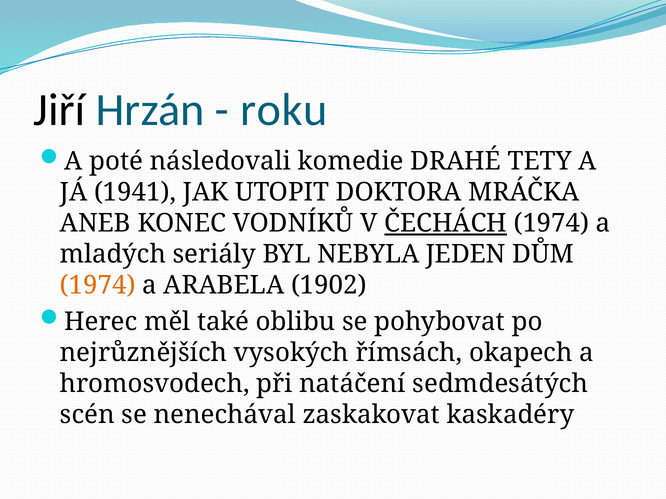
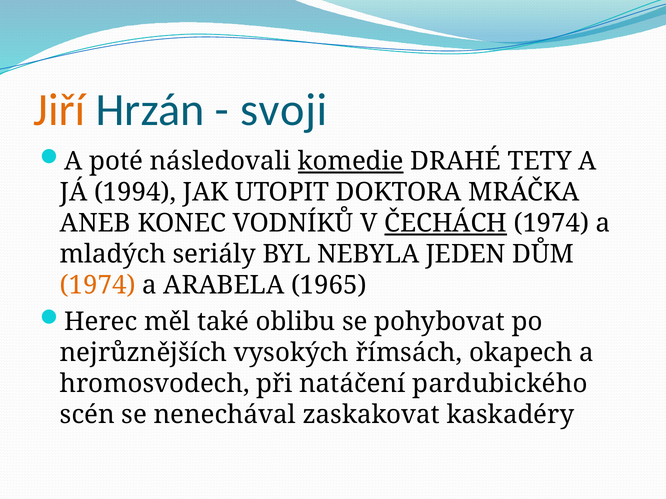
Jiří colour: black -> orange
roku: roku -> svoji
komedie underline: none -> present
1941: 1941 -> 1994
1902: 1902 -> 1965
sedmdesátých: sedmdesátých -> pardubického
